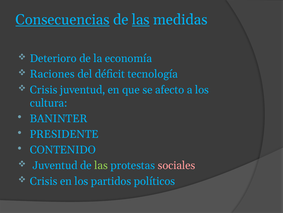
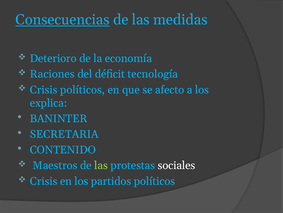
las at (141, 20) underline: present -> none
Crisis juventud: juventud -> políticos
cultura: cultura -> explica
PRESIDENTE: PRESIDENTE -> SECRETARIA
Juventud at (55, 165): Juventud -> Maestros
sociales colour: pink -> white
